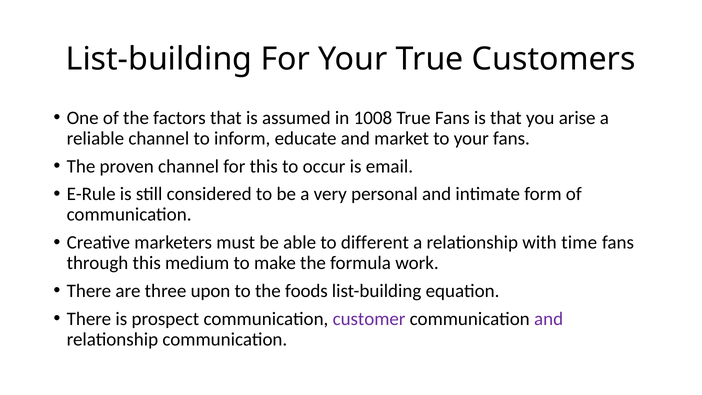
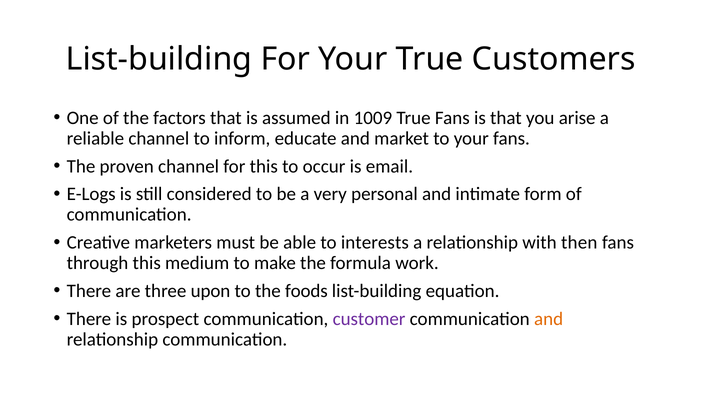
1008: 1008 -> 1009
E-Rule: E-Rule -> E-Logs
different: different -> interests
time: time -> then
and at (549, 319) colour: purple -> orange
